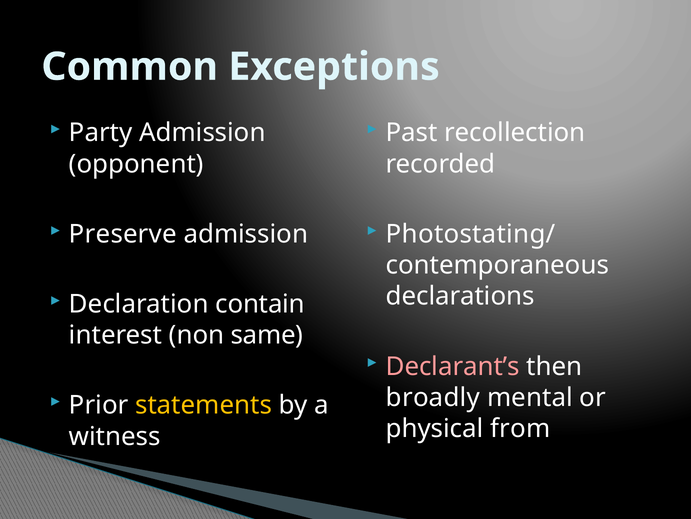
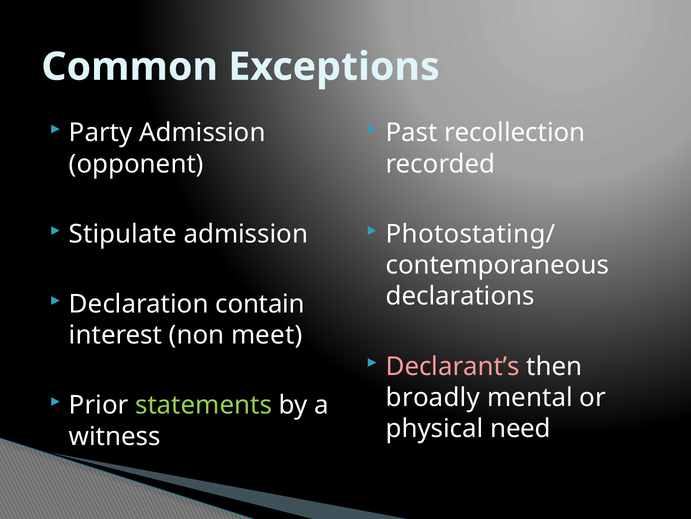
Preserve: Preserve -> Stipulate
same: same -> meet
statements colour: yellow -> light green
from: from -> need
